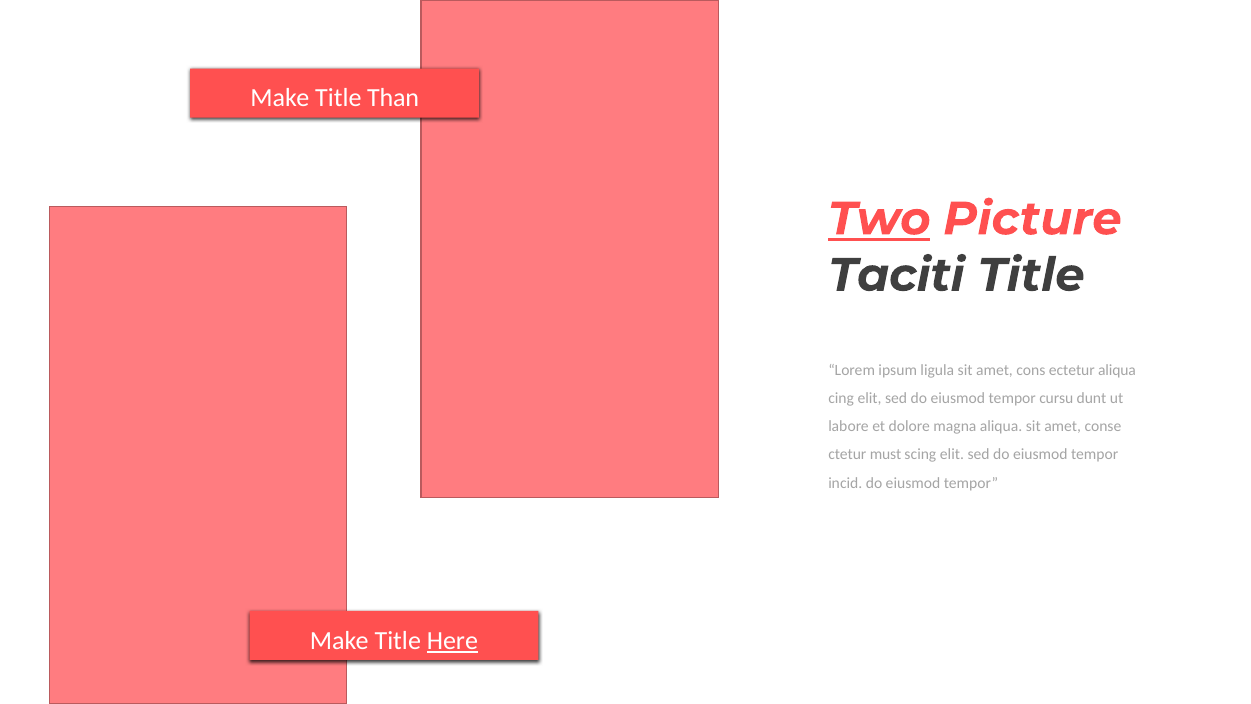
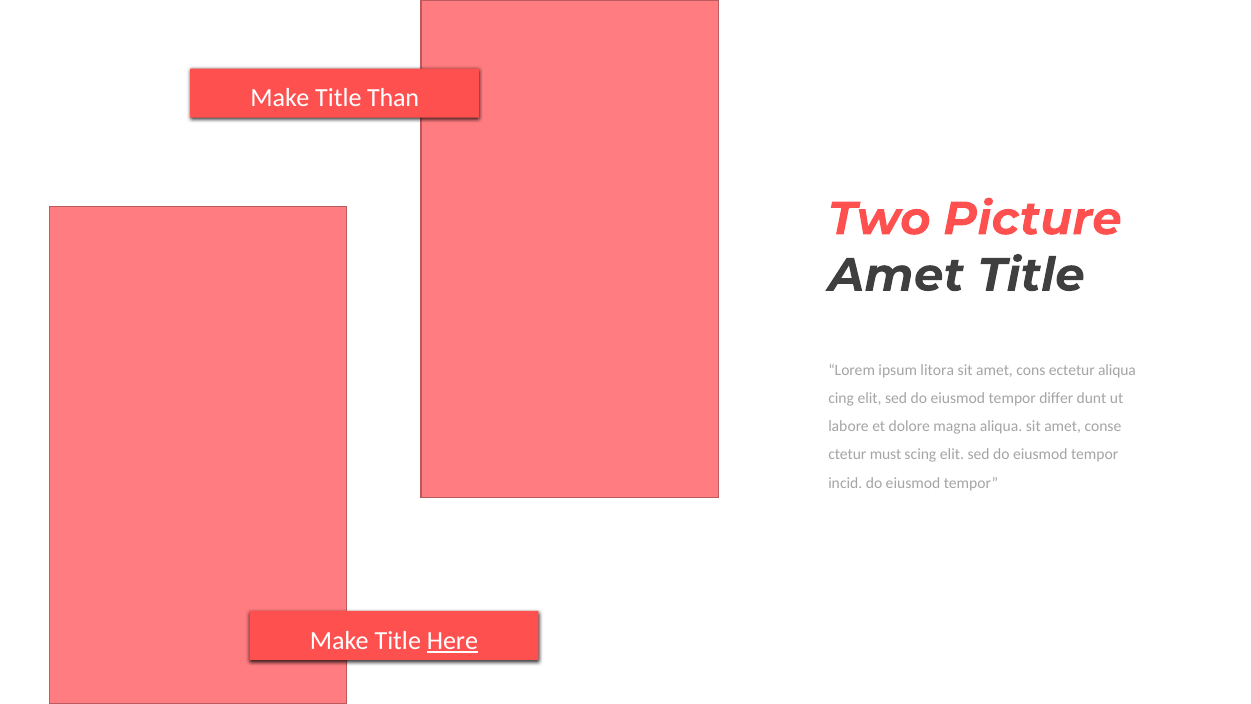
Two underline: present -> none
Taciti at (896, 275): Taciti -> Amet
ligula: ligula -> litora
cursu: cursu -> differ
